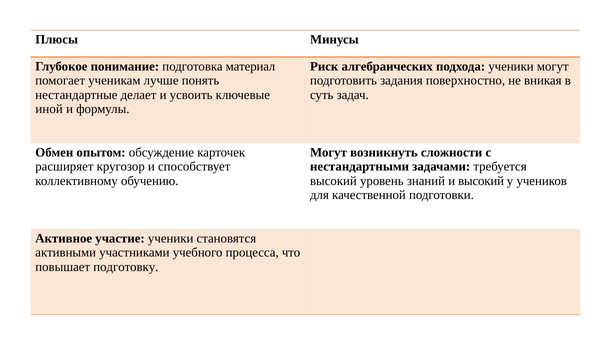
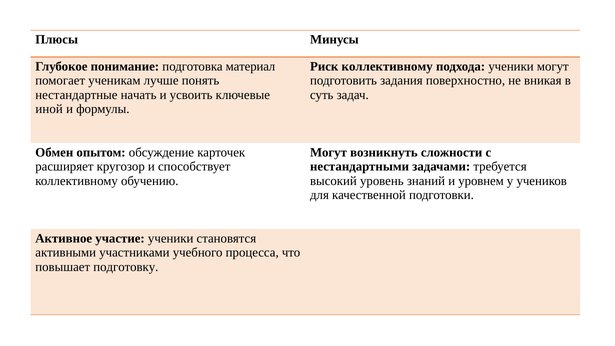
Риск алгебраических: алгебраических -> коллективному
делает: делает -> начать
и высокий: высокий -> уровнем
